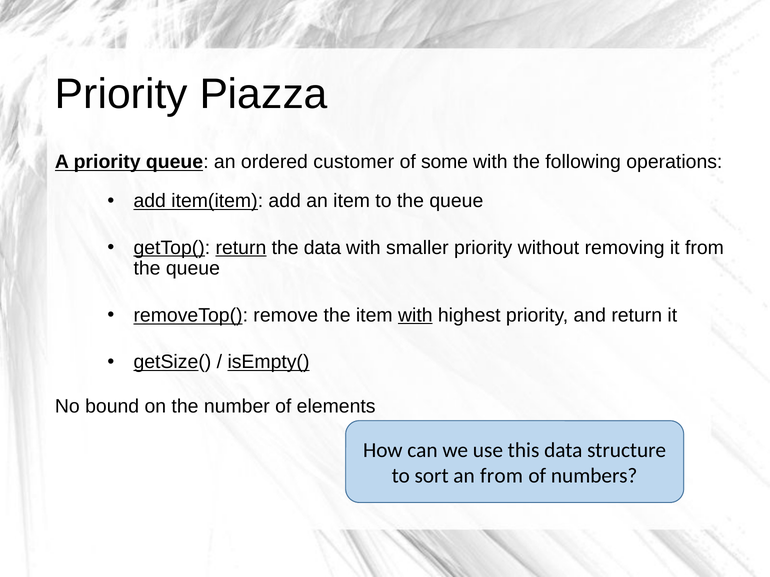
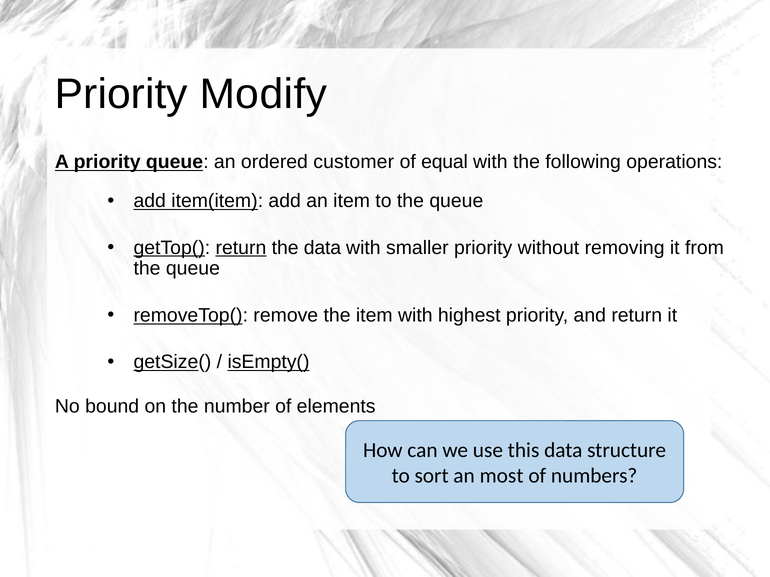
Piazza: Piazza -> Modify
some: some -> equal
with at (415, 316) underline: present -> none
an from: from -> most
